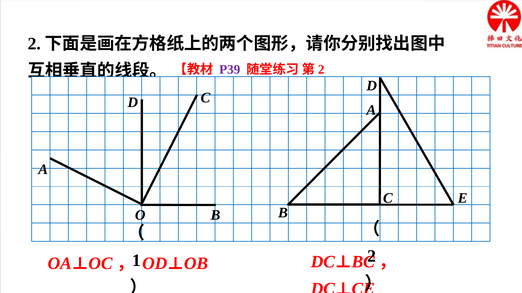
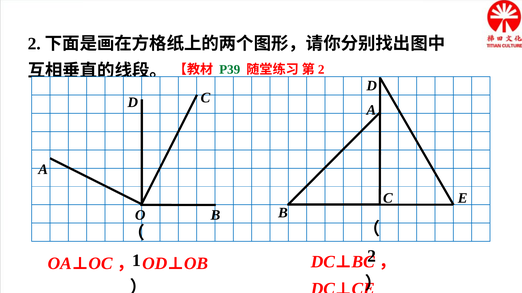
P39 colour: purple -> green
